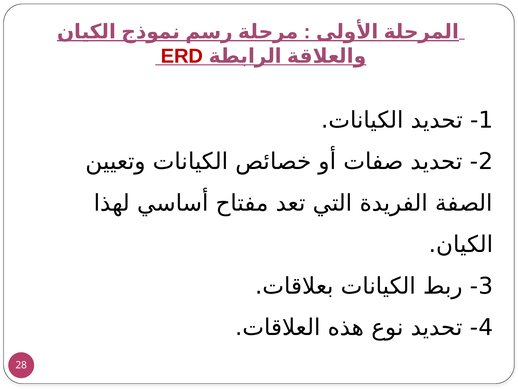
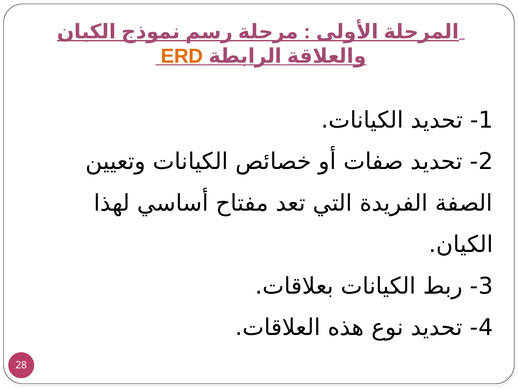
ERD colour: red -> orange
